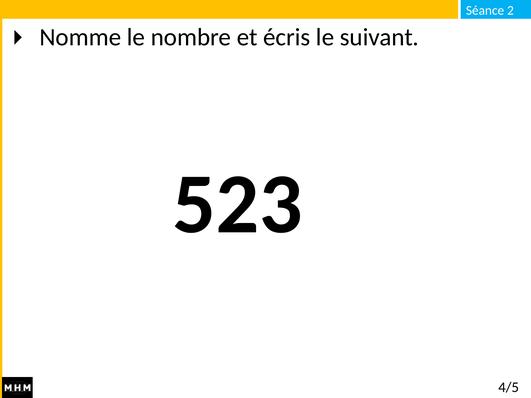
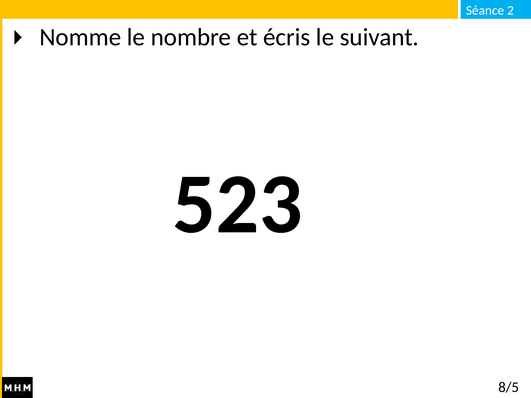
4/5: 4/5 -> 8/5
